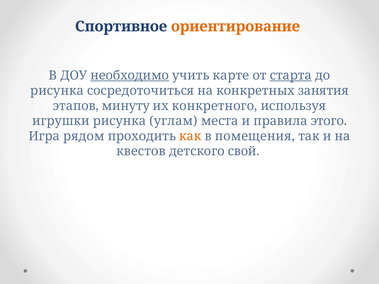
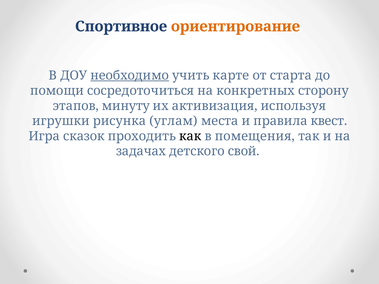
старта underline: present -> none
рисунка at (57, 91): рисунка -> помощи
занятия: занятия -> сторону
конкретного: конкретного -> активизация
этого: этого -> квест
рядом: рядом -> сказок
как colour: orange -> black
квестов: квестов -> задачах
